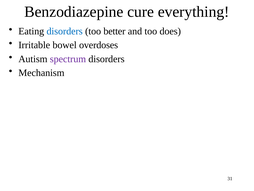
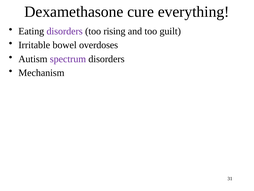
Benzodiazepine: Benzodiazepine -> Dexamethasone
disorders at (65, 31) colour: blue -> purple
better: better -> rising
does: does -> guilt
